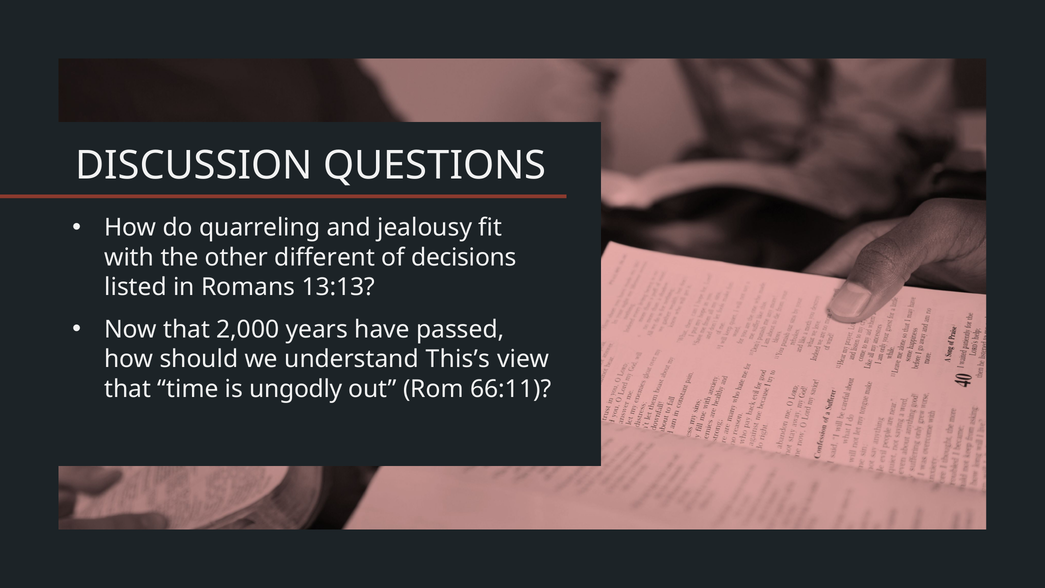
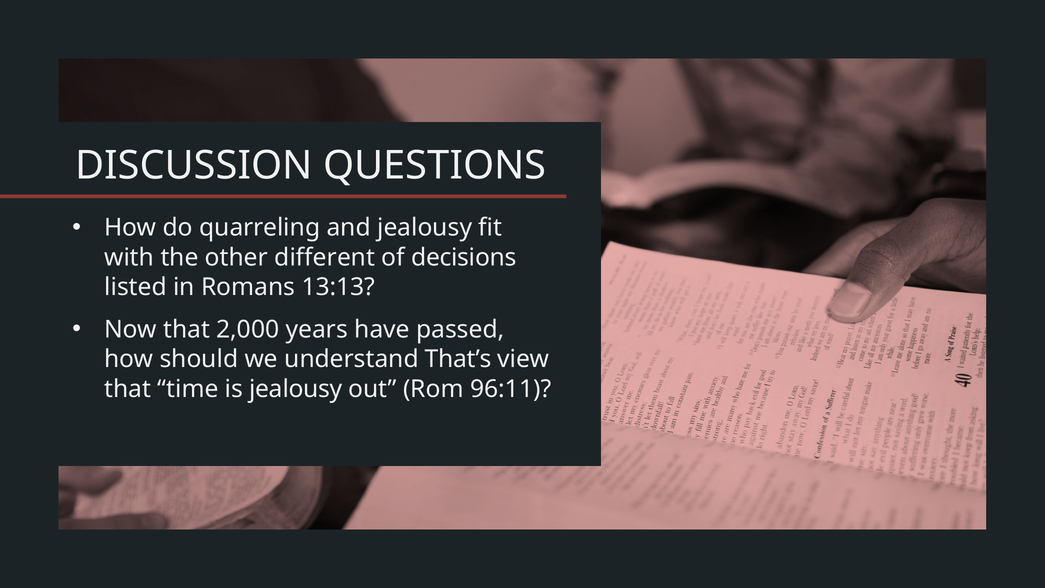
This’s: This’s -> That’s
is ungodly: ungodly -> jealousy
66:11: 66:11 -> 96:11
